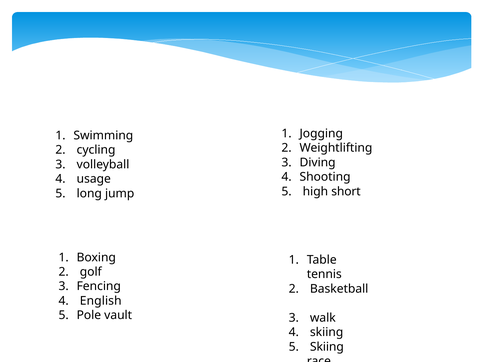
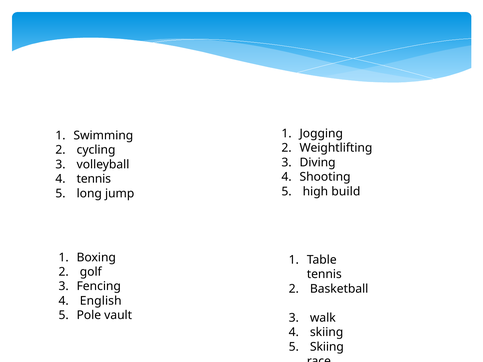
usage at (94, 179): usage -> tennis
short: short -> build
